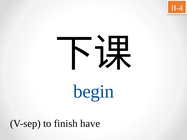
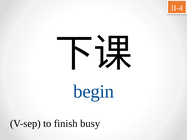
have: have -> busy
